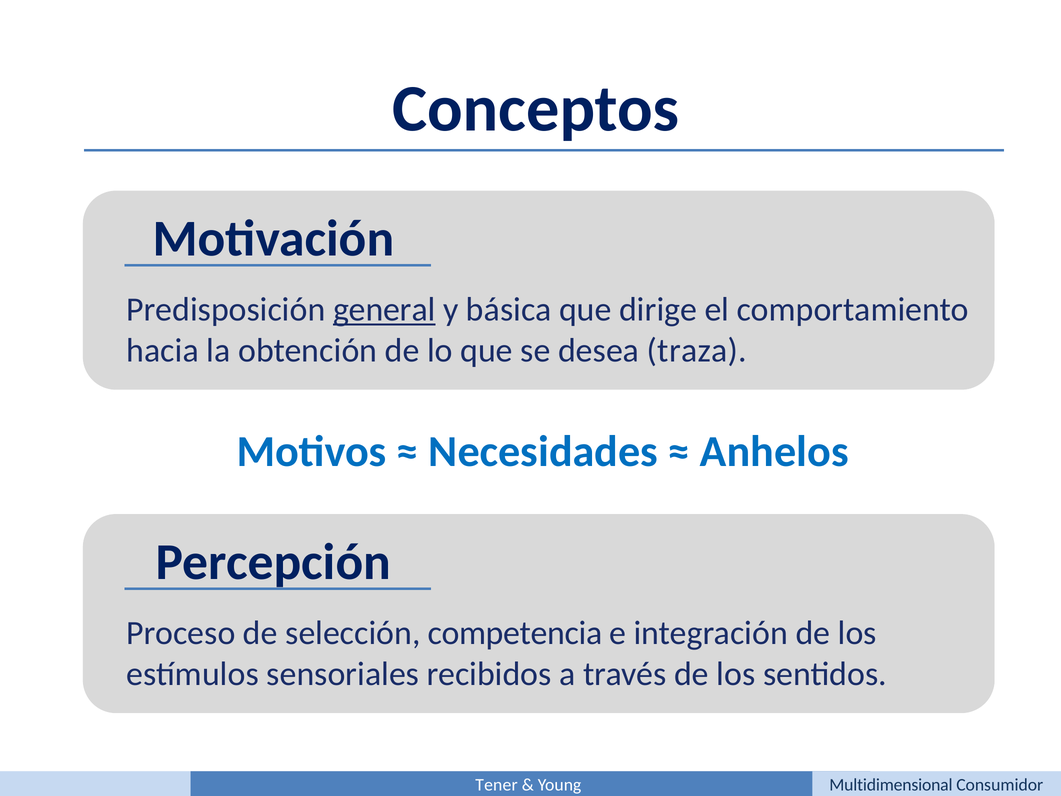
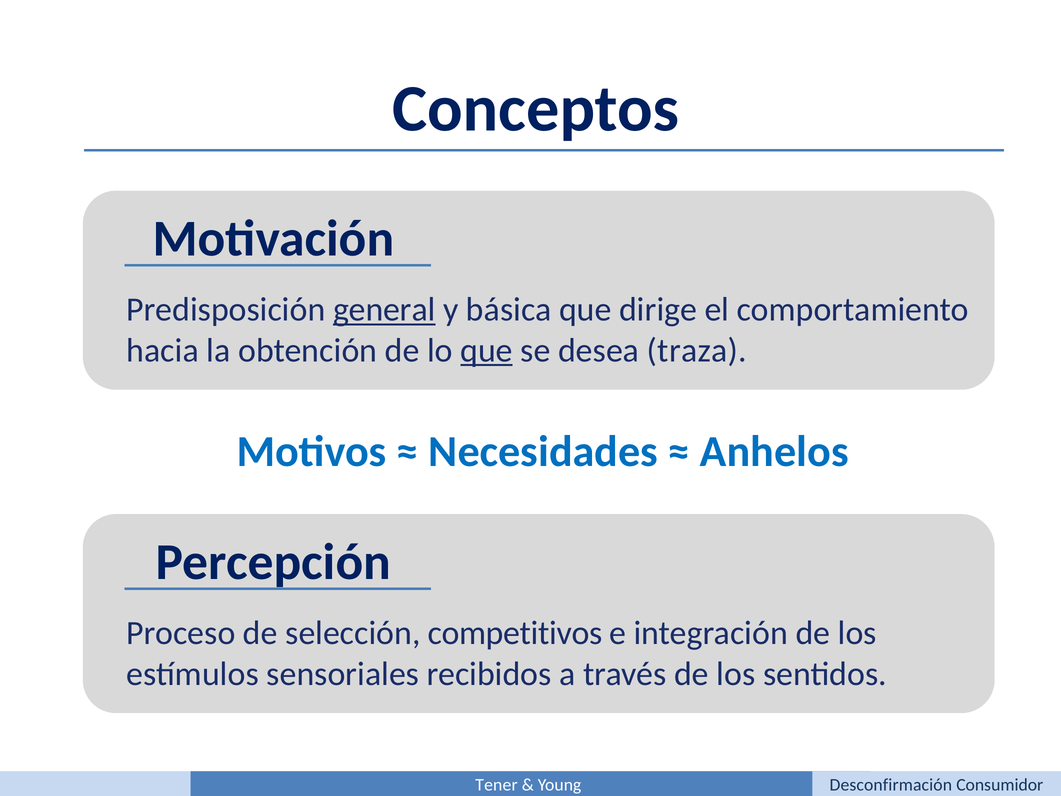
que at (487, 350) underline: none -> present
competencia: competencia -> competitivos
Multidimensional: Multidimensional -> Desconfirmación
